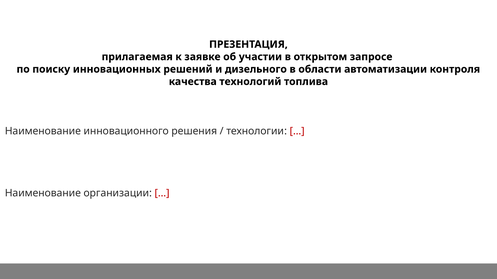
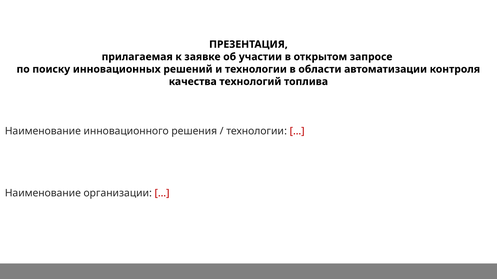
и дизельного: дизельного -> технологии
